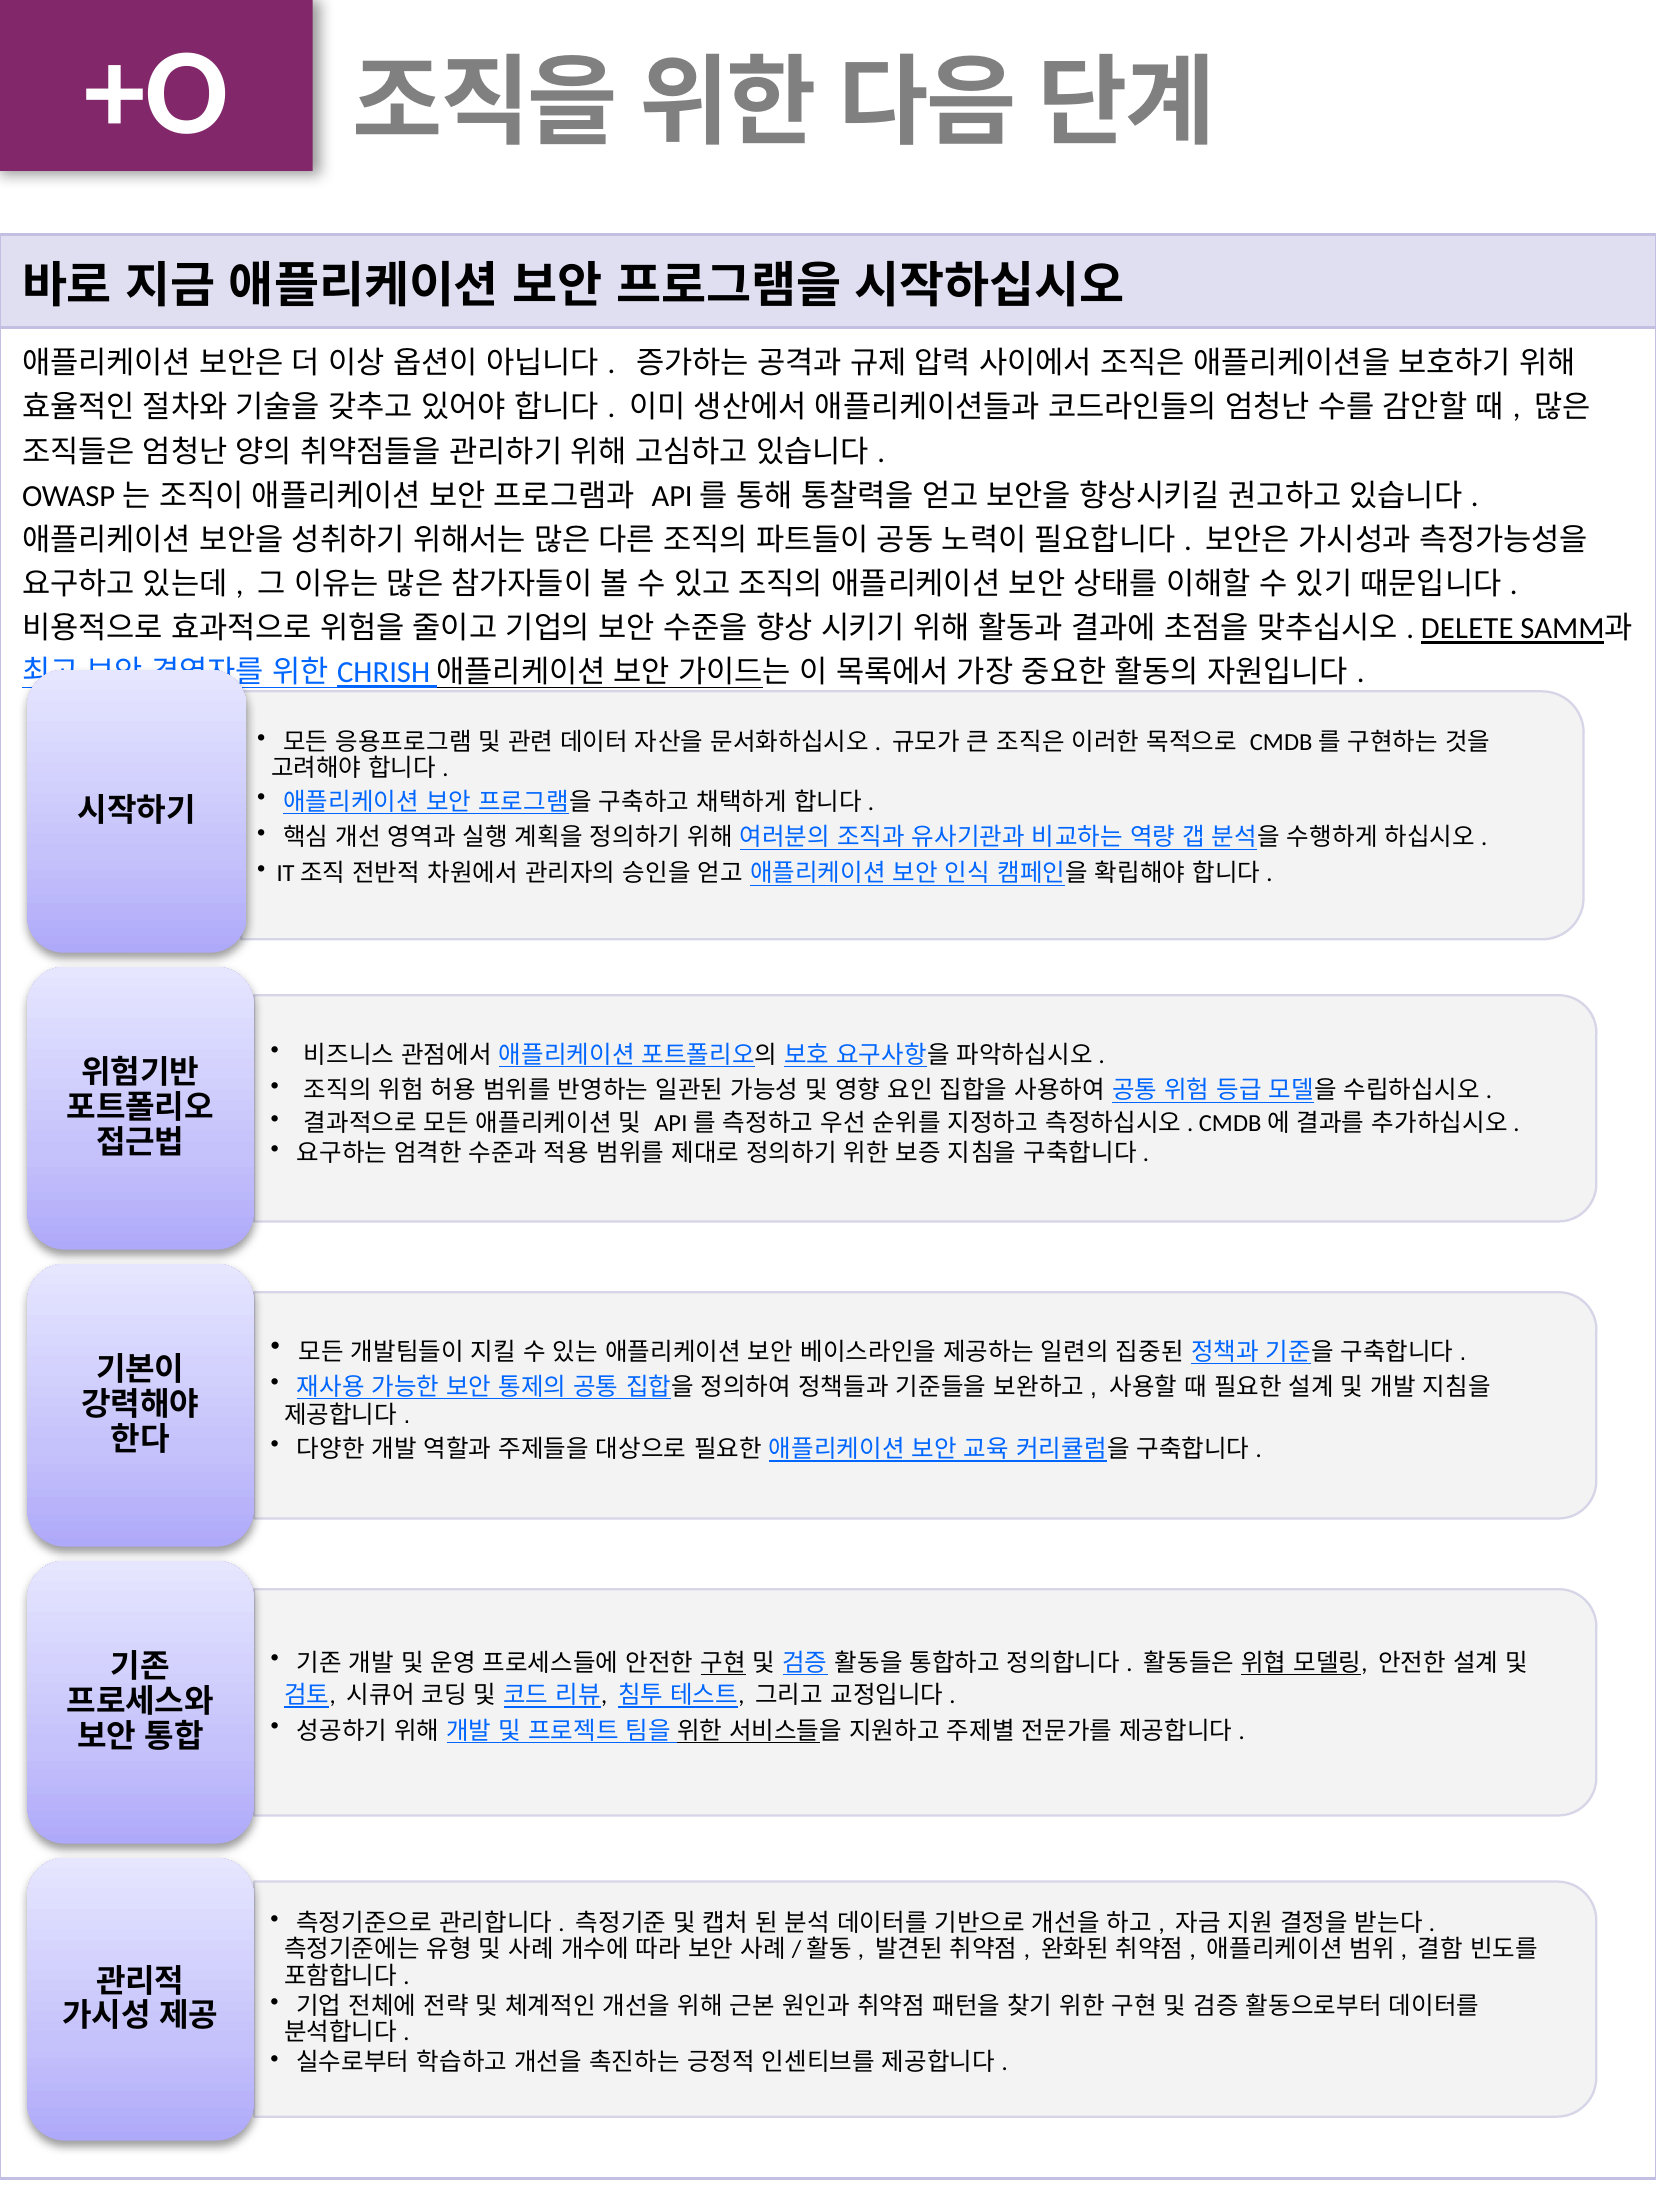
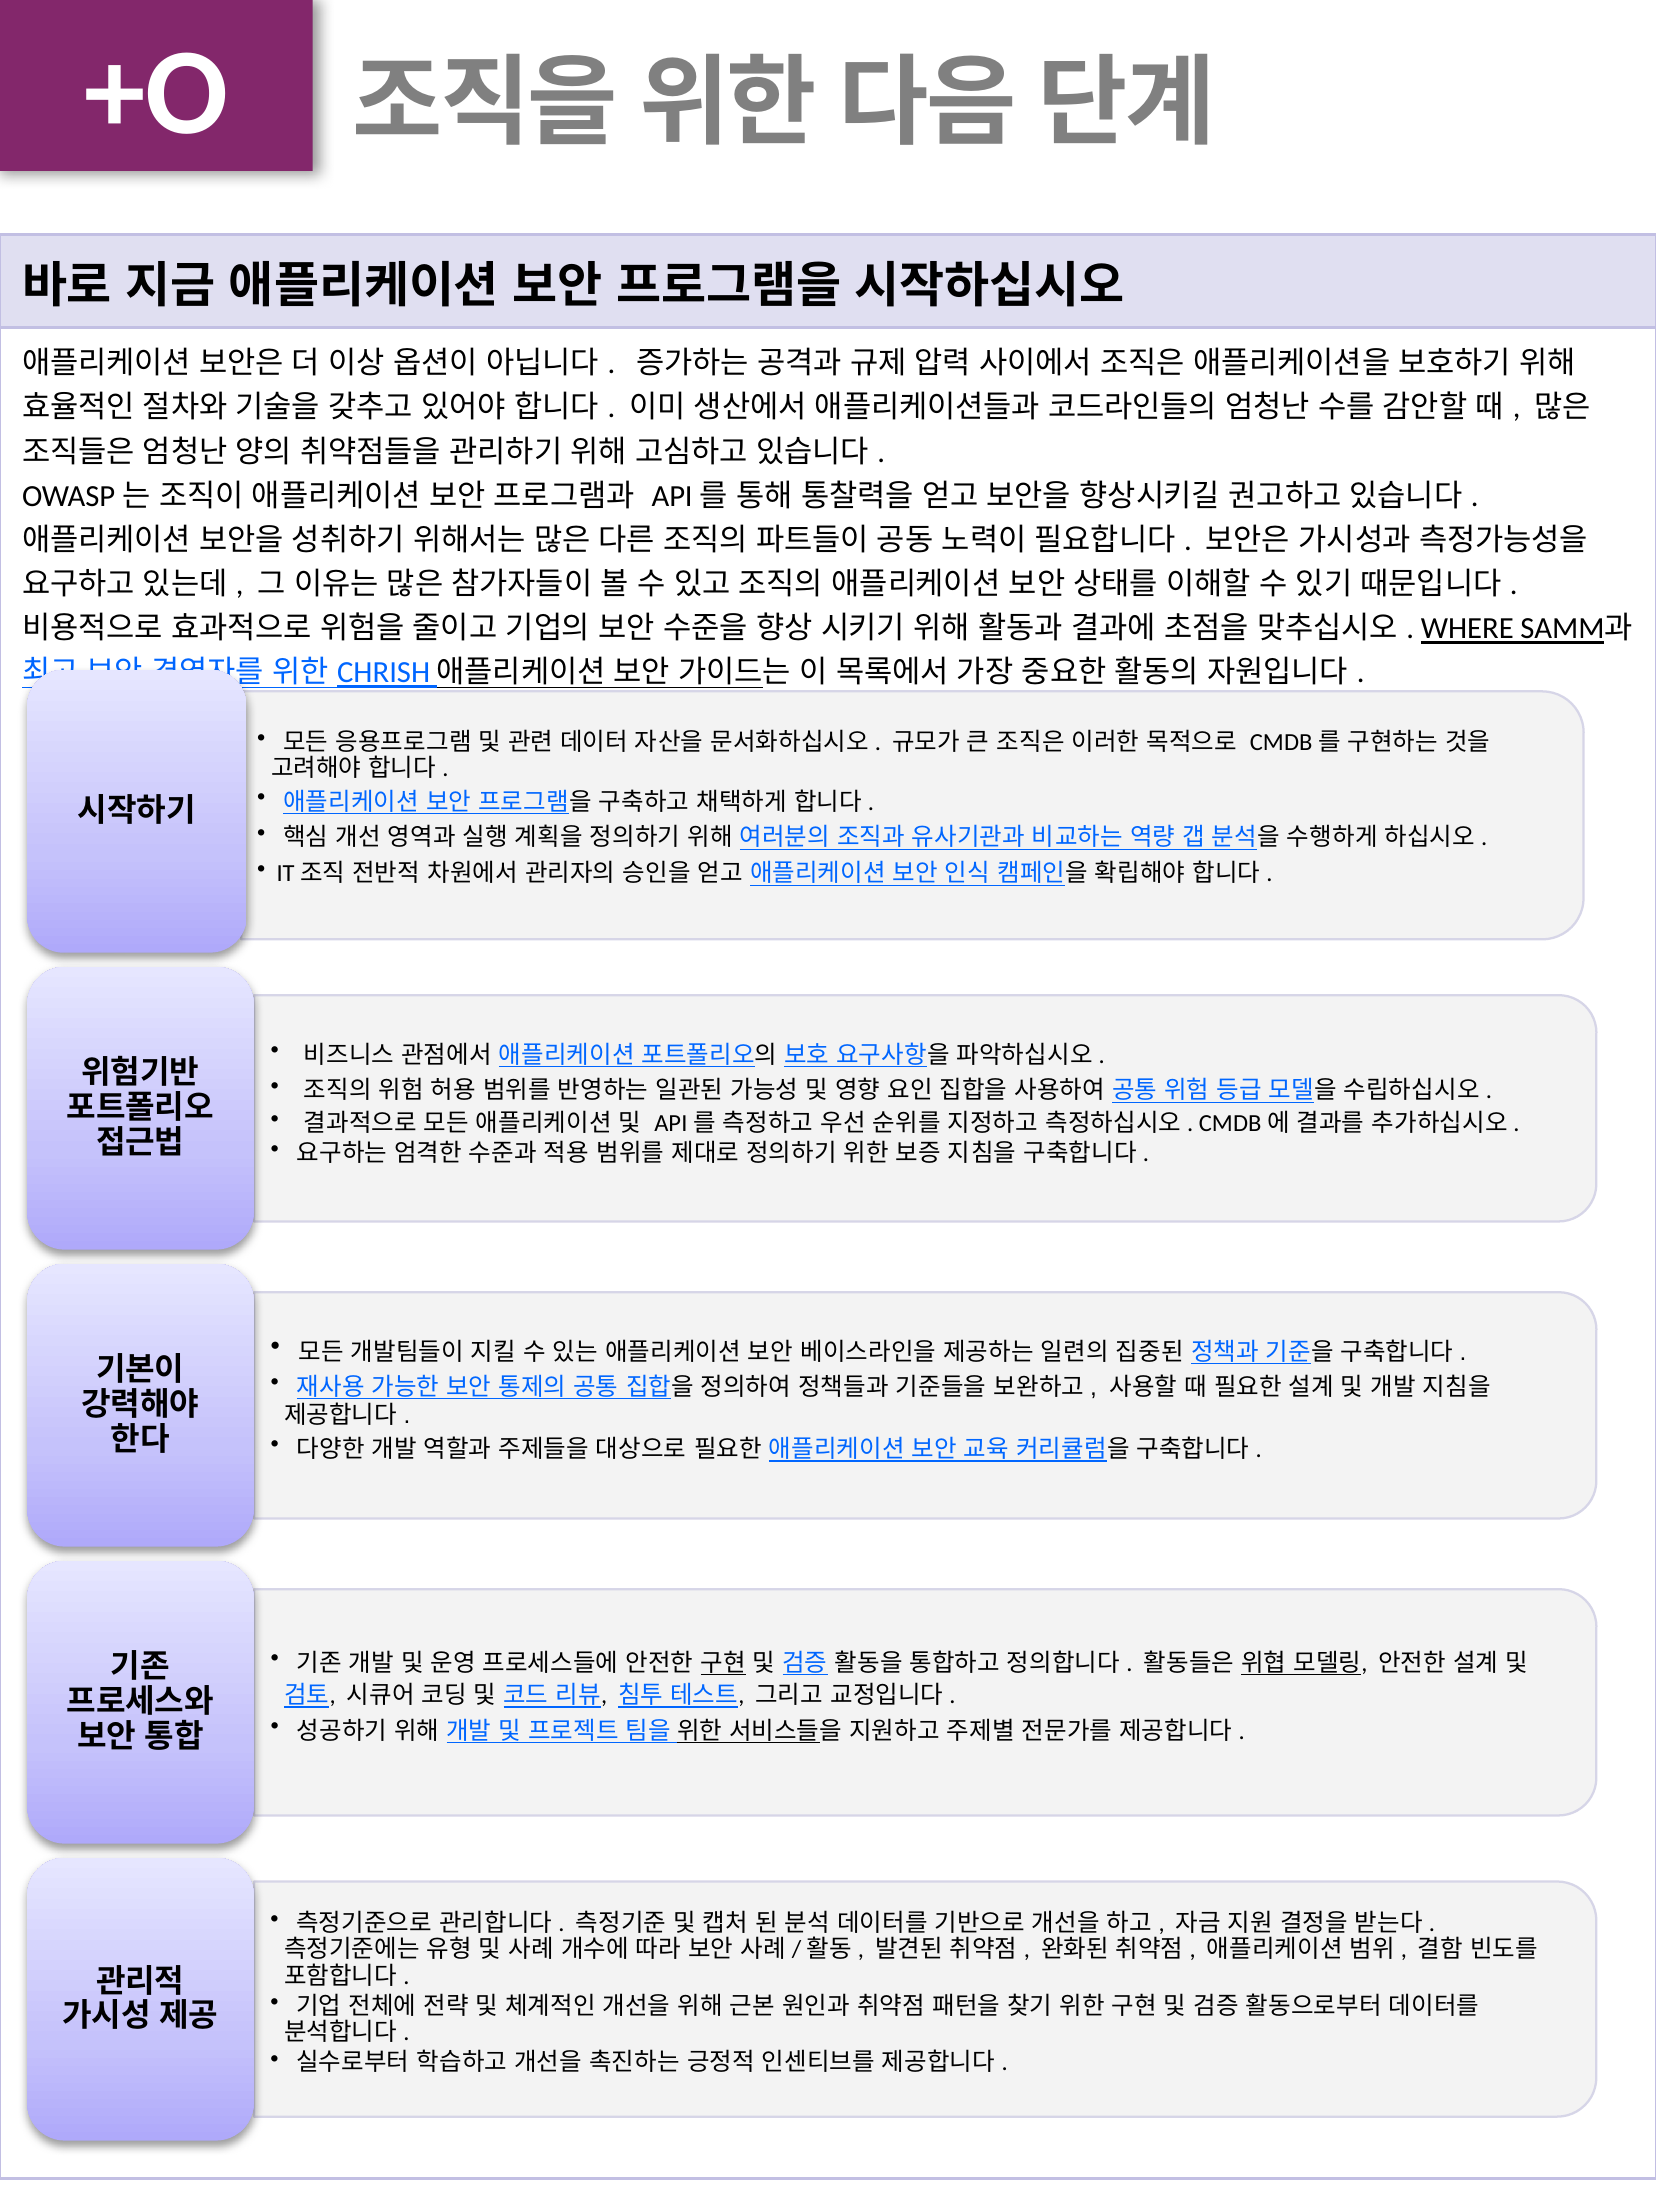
DELETE: DELETE -> WHERE
